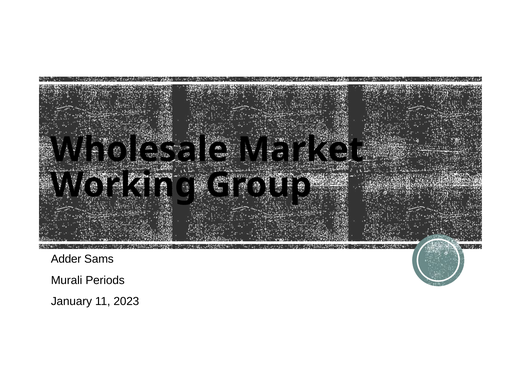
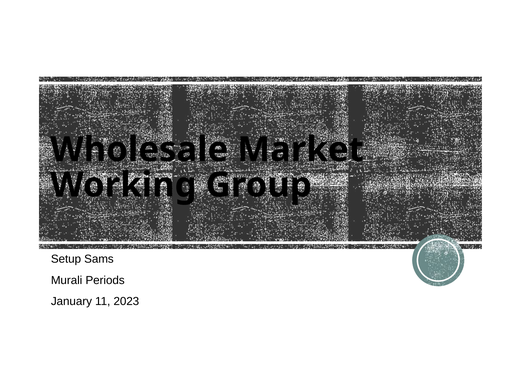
Adder: Adder -> Setup
